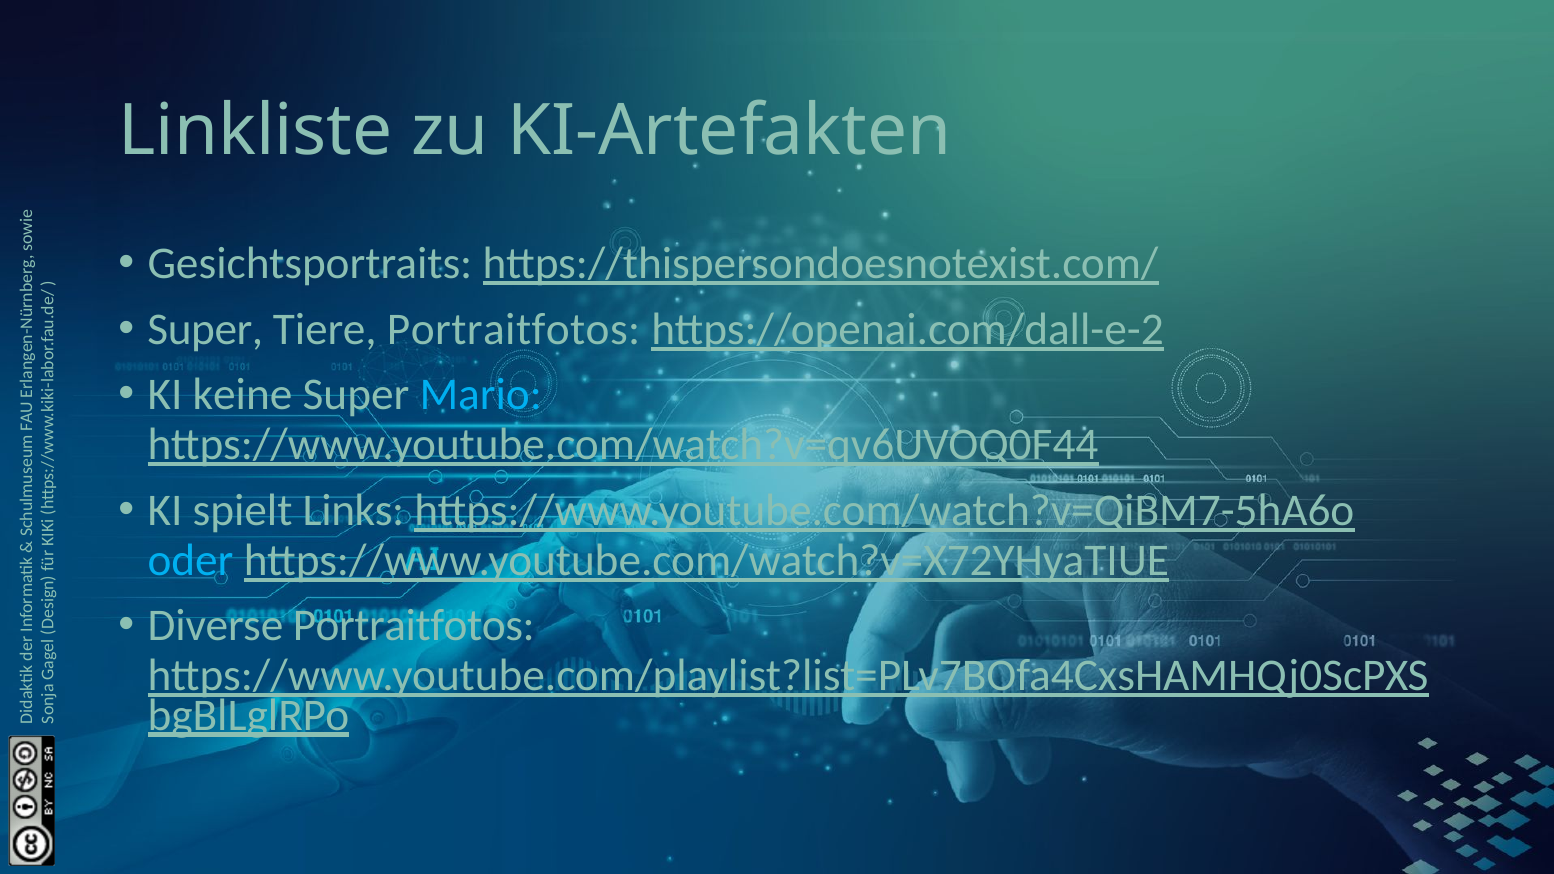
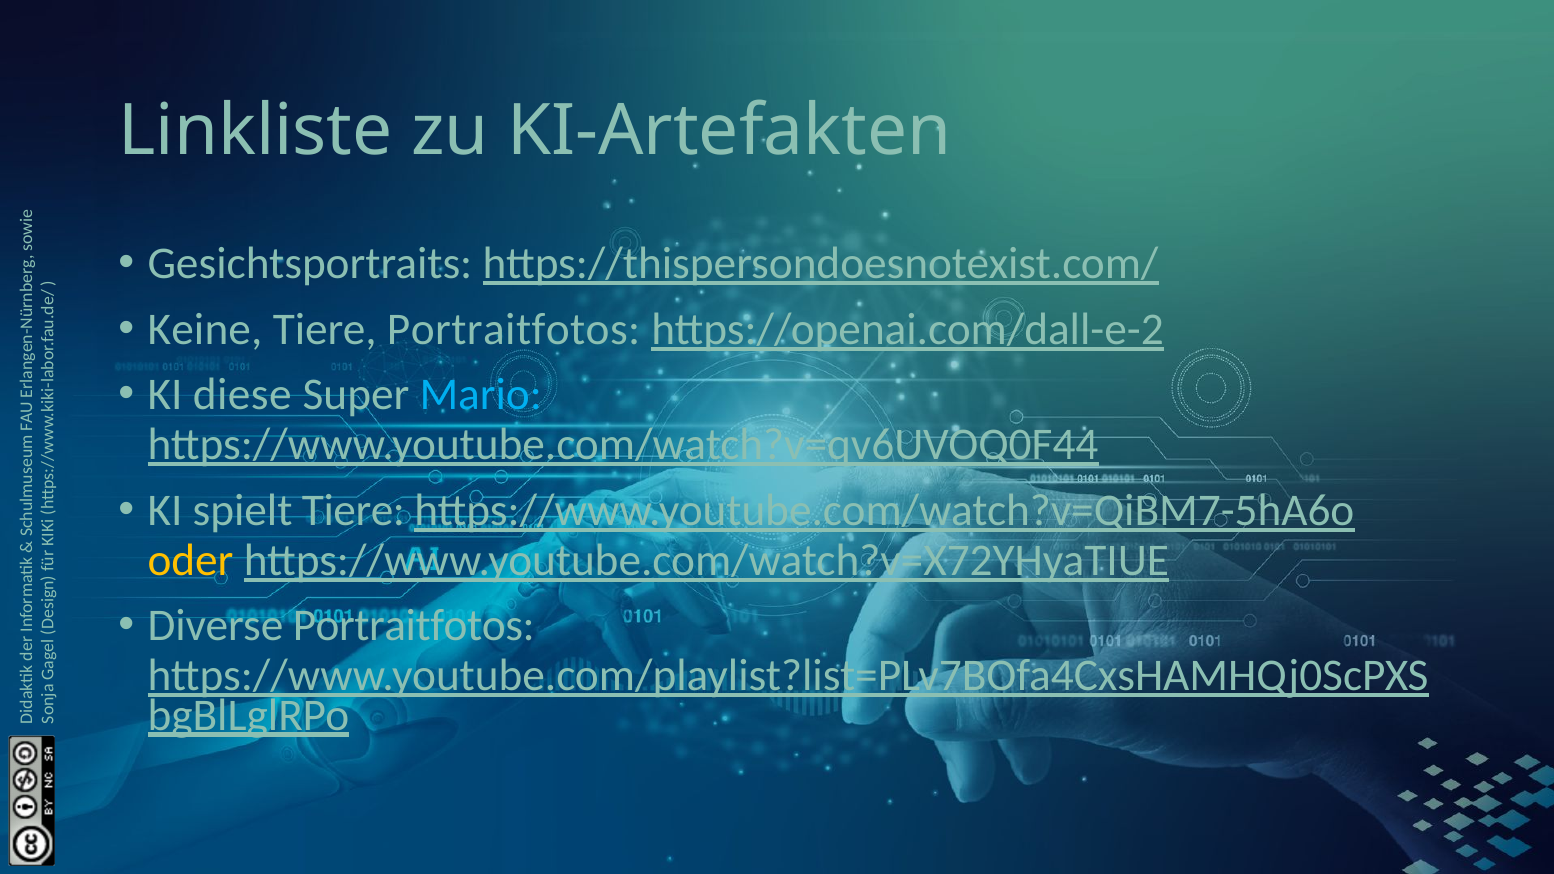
Super at (205, 329): Super -> Keine
keine: keine -> diese
spielt Links: Links -> Tiere
oder colour: light blue -> yellow
